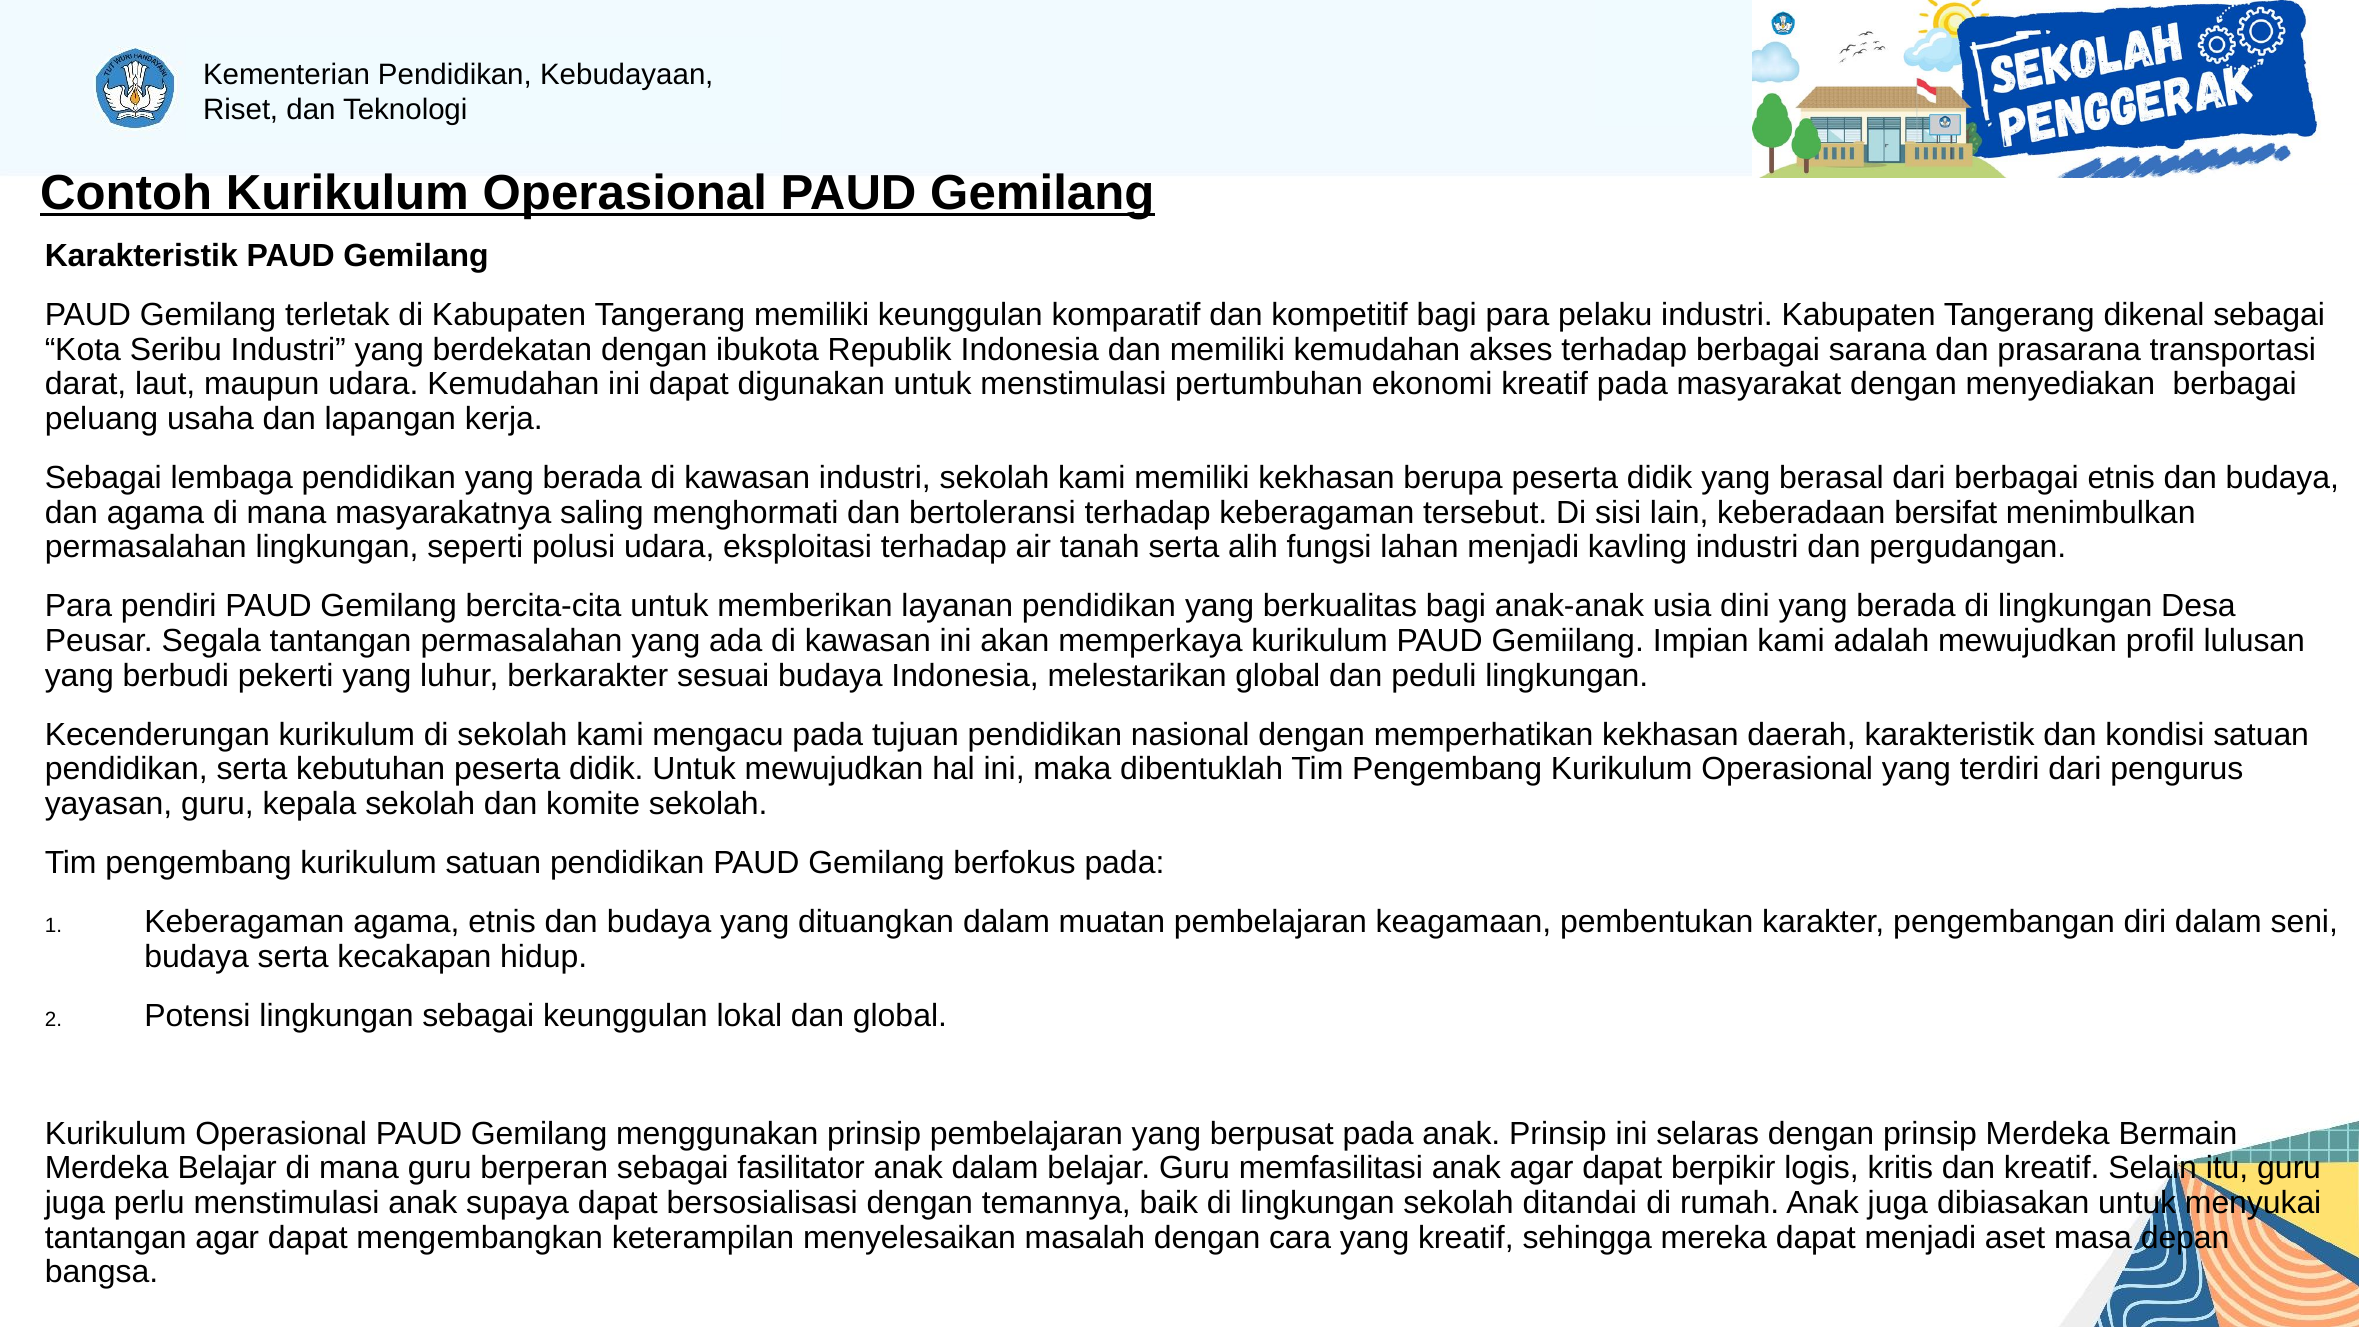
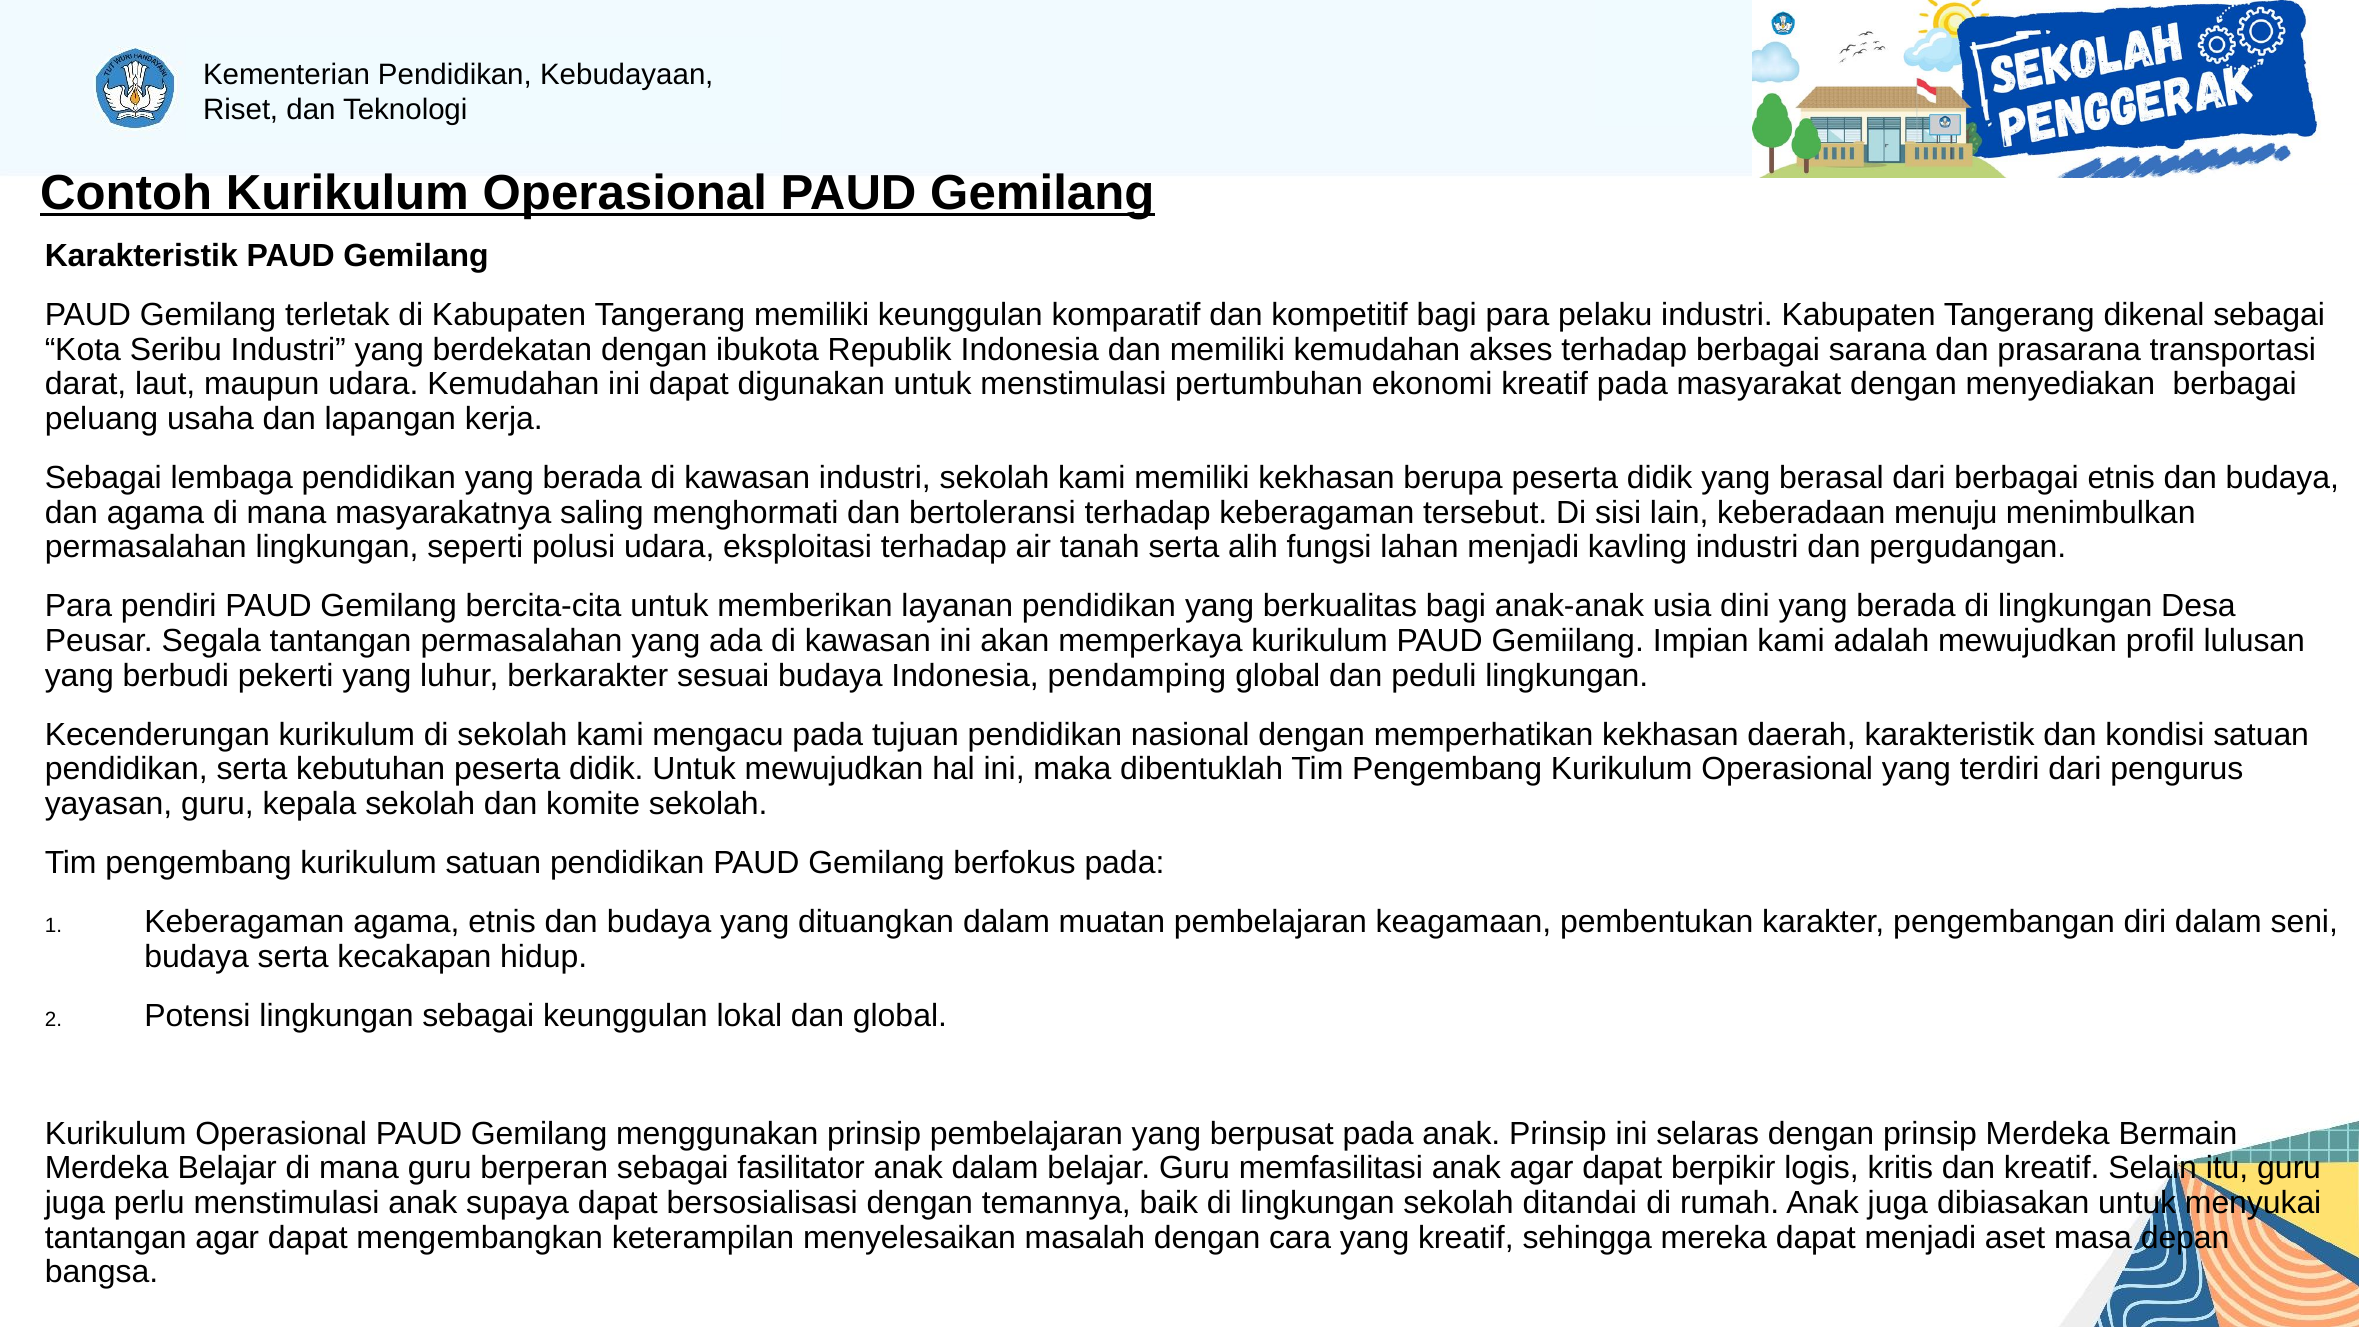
bersifat: bersifat -> menuju
melestarikan: melestarikan -> pendamping
